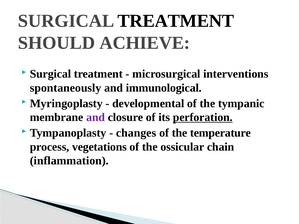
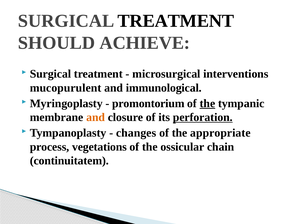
spontaneously: spontaneously -> mucopurulent
developmental: developmental -> promontorium
the at (207, 104) underline: none -> present
and at (96, 117) colour: purple -> orange
temperature: temperature -> appropriate
inflammation: inflammation -> continuitatem
